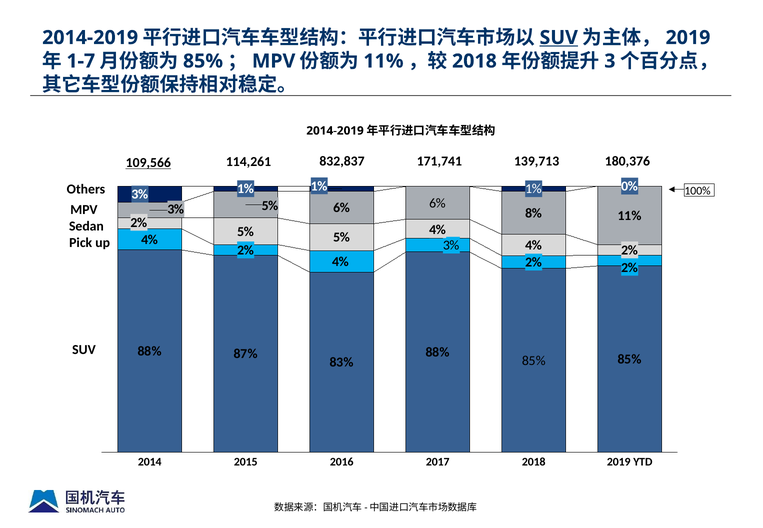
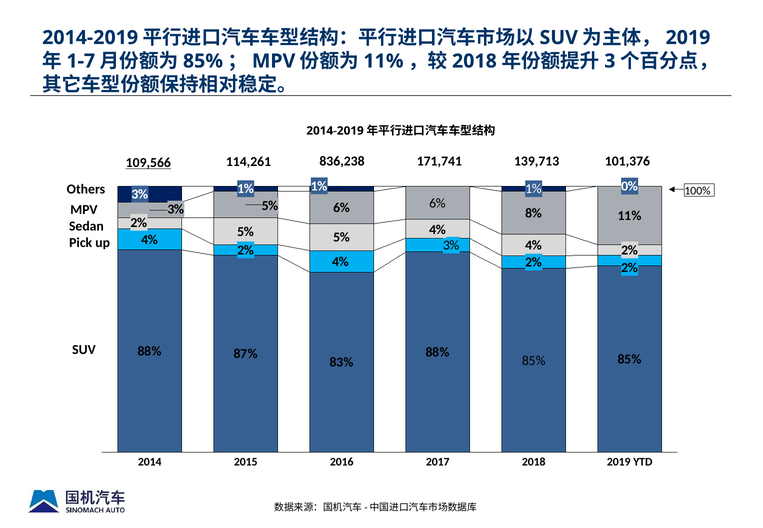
SUV at (559, 38) underline: present -> none
832,837: 832,837 -> 836,238
180,376: 180,376 -> 101,376
